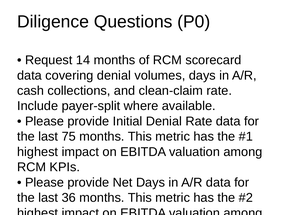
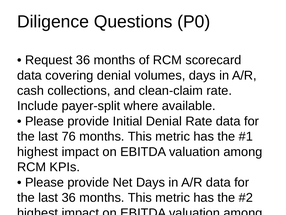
Request 14: 14 -> 36
75: 75 -> 76
